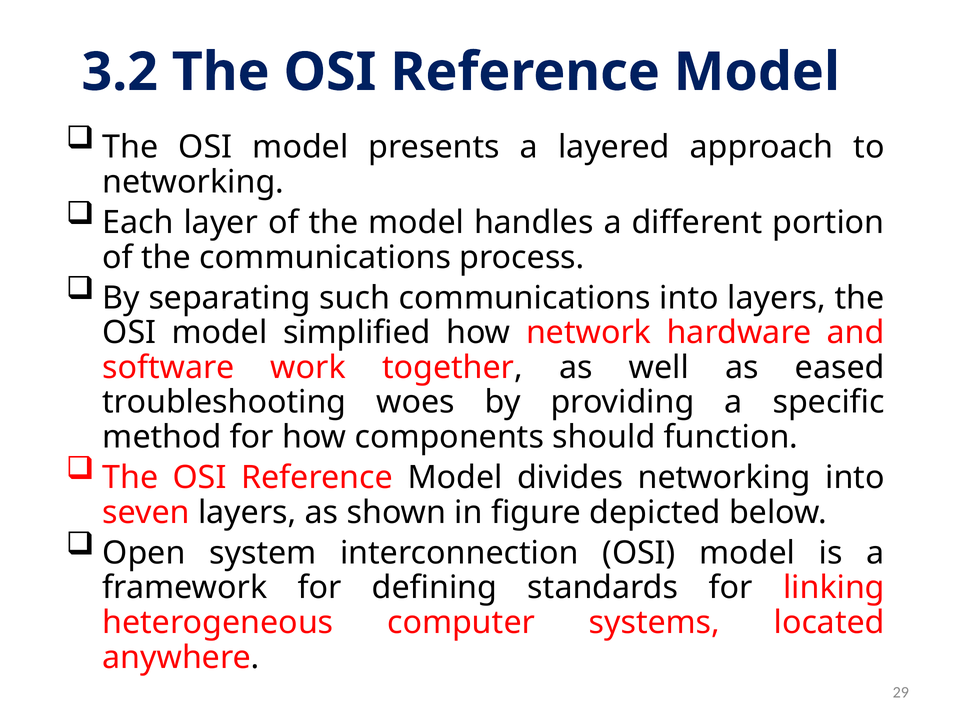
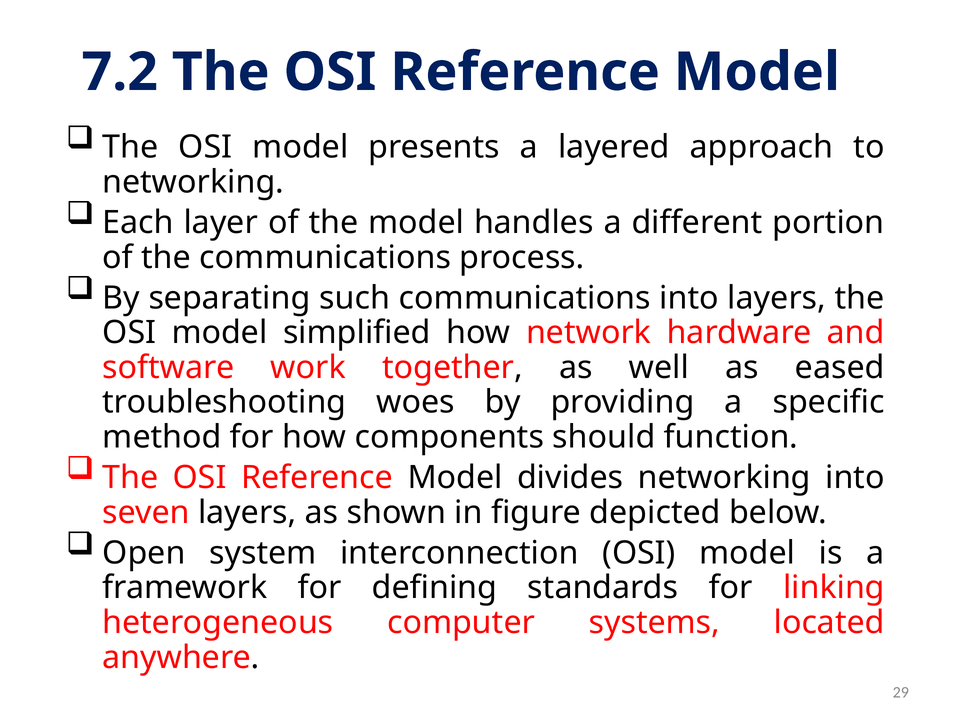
3.2: 3.2 -> 7.2
